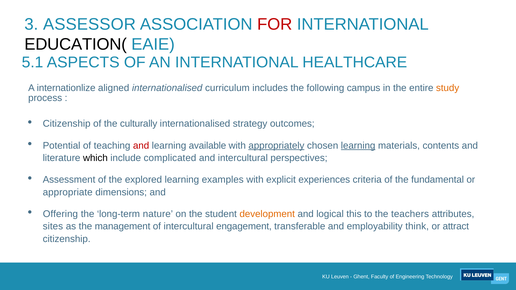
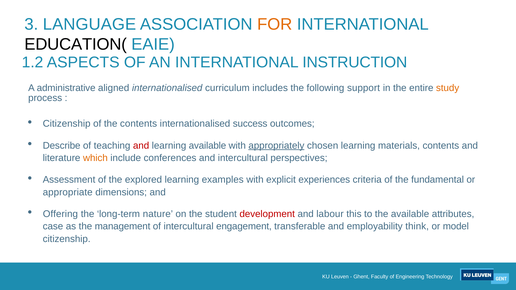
ASSESSOR: ASSESSOR -> LANGUAGE
FOR colour: red -> orange
5.1: 5.1 -> 1.2
HEALTHCARE: HEALTHCARE -> INSTRUCTION
internationlize: internationlize -> administrative
campus: campus -> support
the culturally: culturally -> contents
strategy: strategy -> success
Potential: Potential -> Describe
learning at (358, 146) underline: present -> none
which colour: black -> orange
complicated: complicated -> conferences
development colour: orange -> red
logical: logical -> labour
the teachers: teachers -> available
sites: sites -> case
attract: attract -> model
